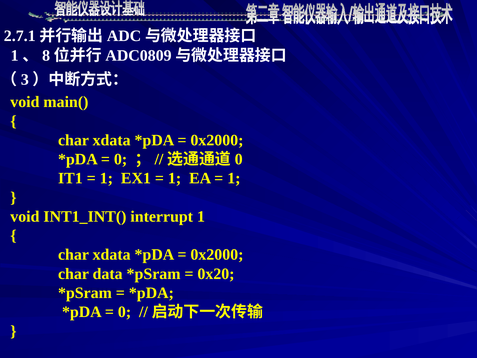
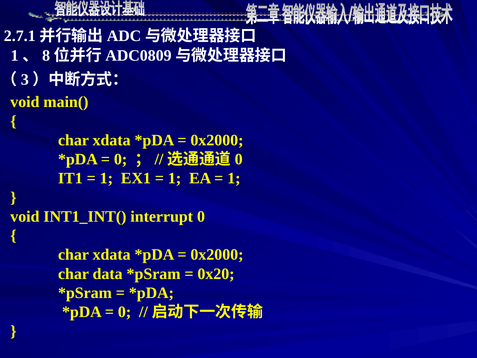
interrupt 1: 1 -> 0
